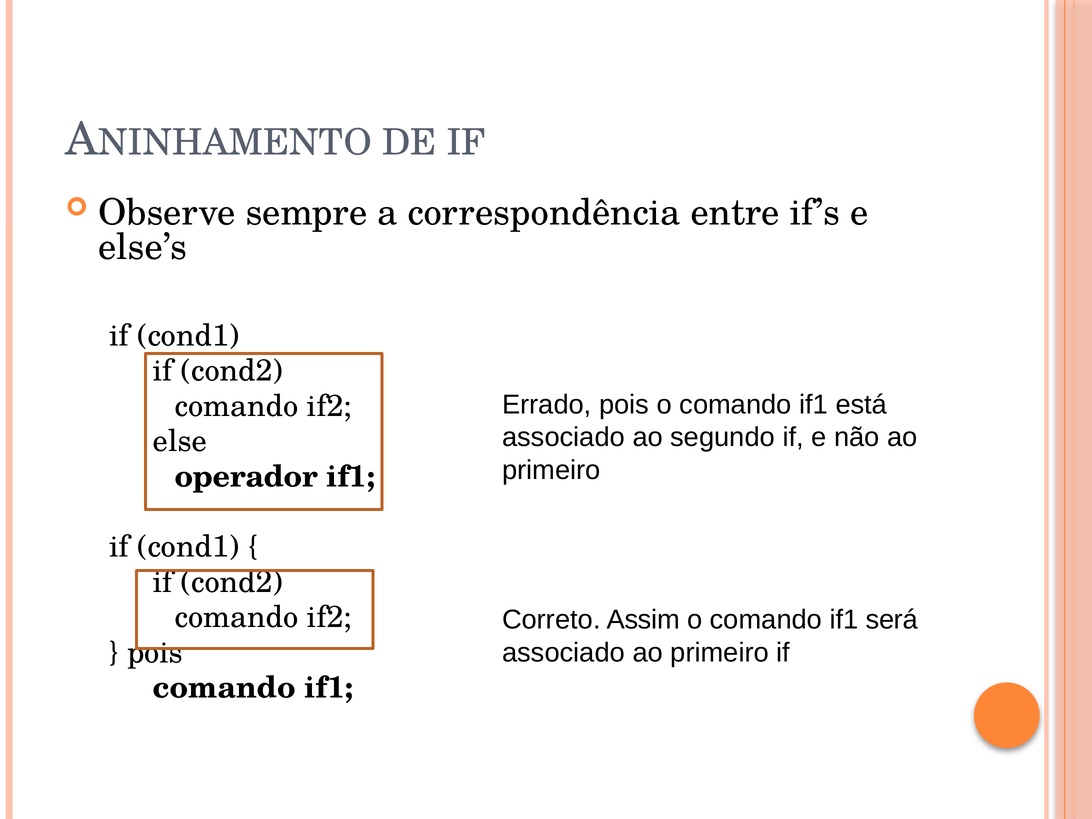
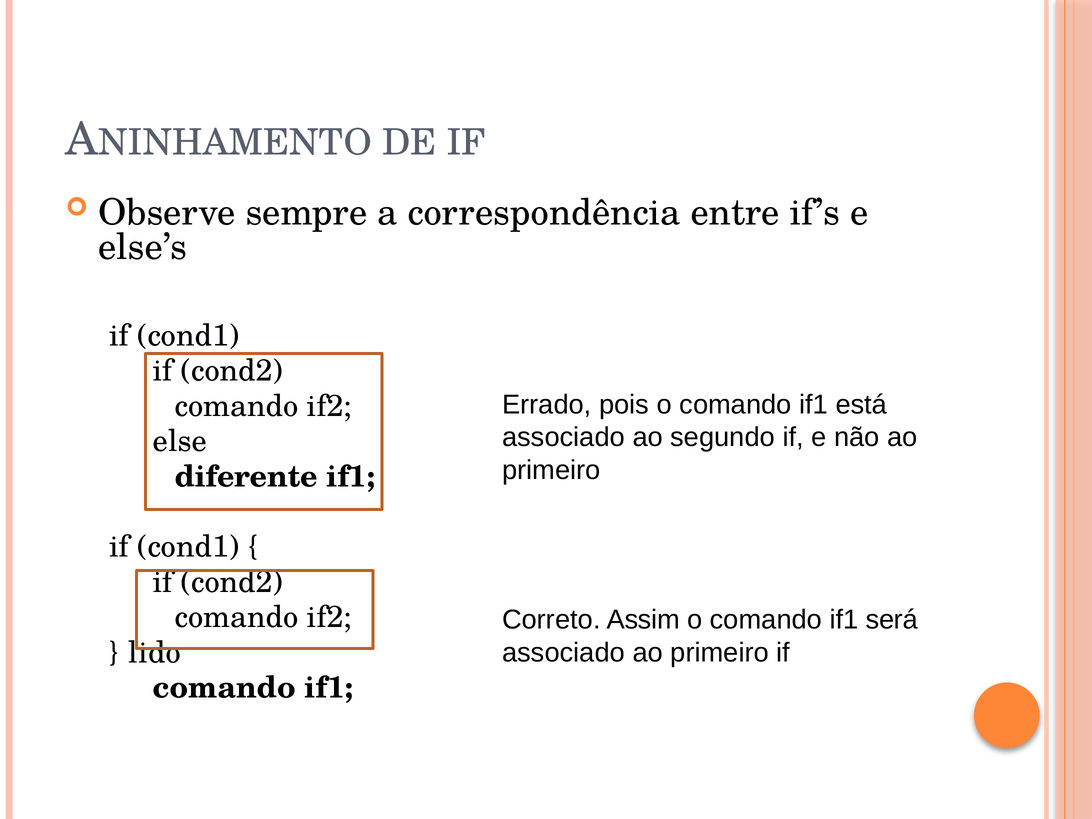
operador: operador -> diferente
pois at (155, 653): pois -> lido
